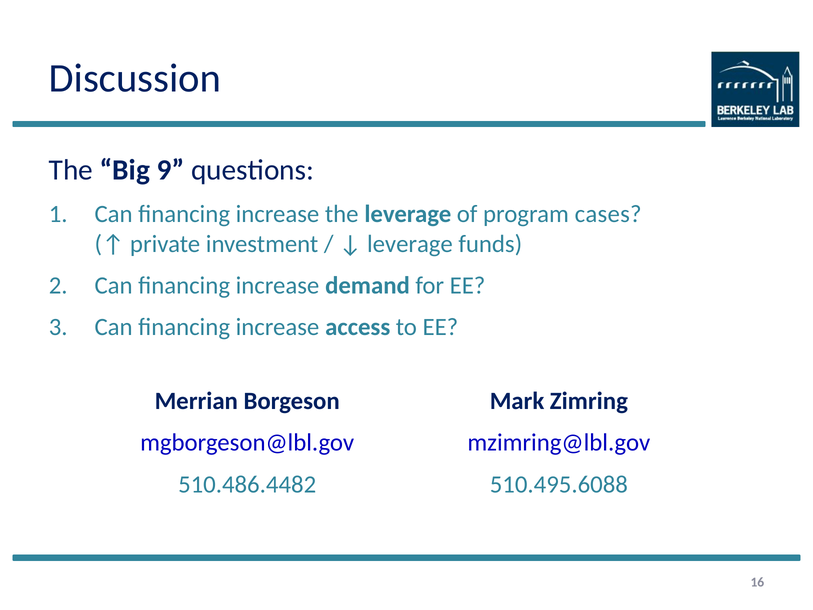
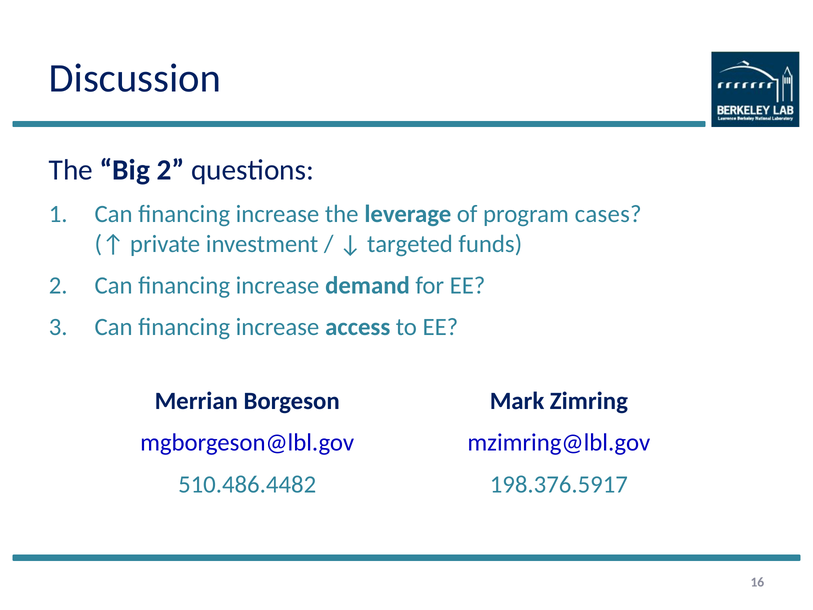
Big 9: 9 -> 2
leverage at (410, 244): leverage -> targeted
510.495.6088: 510.495.6088 -> 198.376.5917
